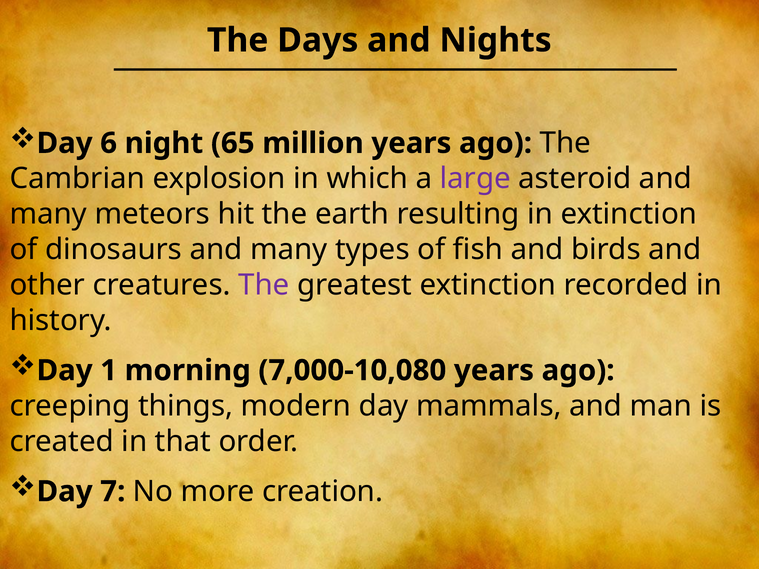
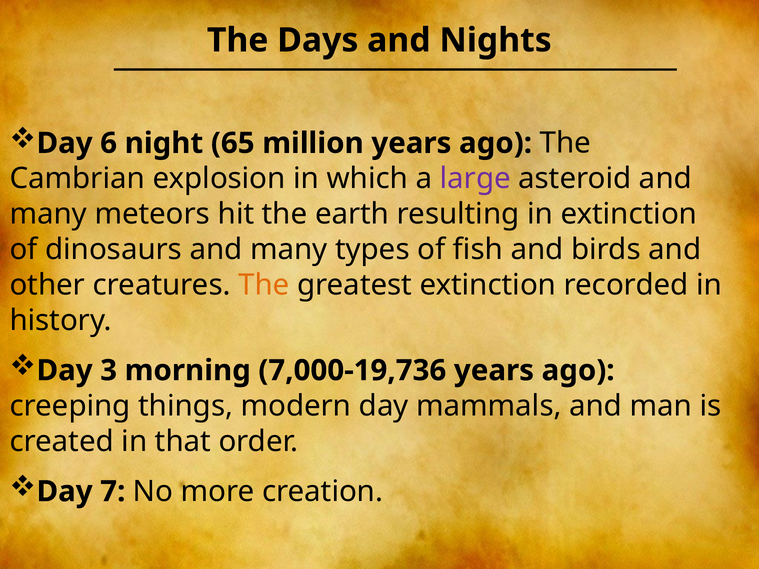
The at (264, 285) colour: purple -> orange
1: 1 -> 3
7,000-10,080: 7,000-10,080 -> 7,000-19,736
